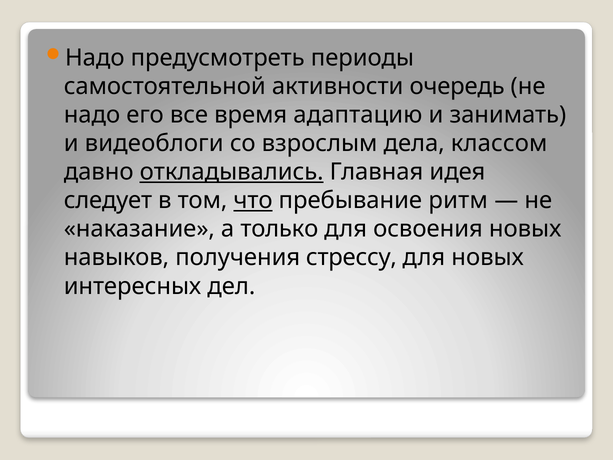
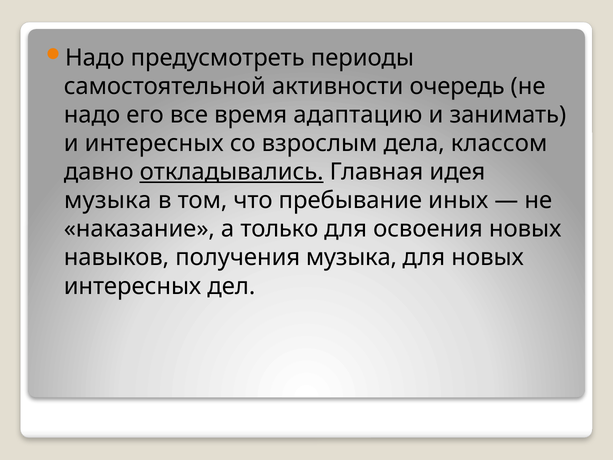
и видеоблоги: видеоблоги -> интересных
следует at (108, 200): следует -> музыка
что underline: present -> none
ритм: ритм -> иных
получения стрессу: стрессу -> музыка
